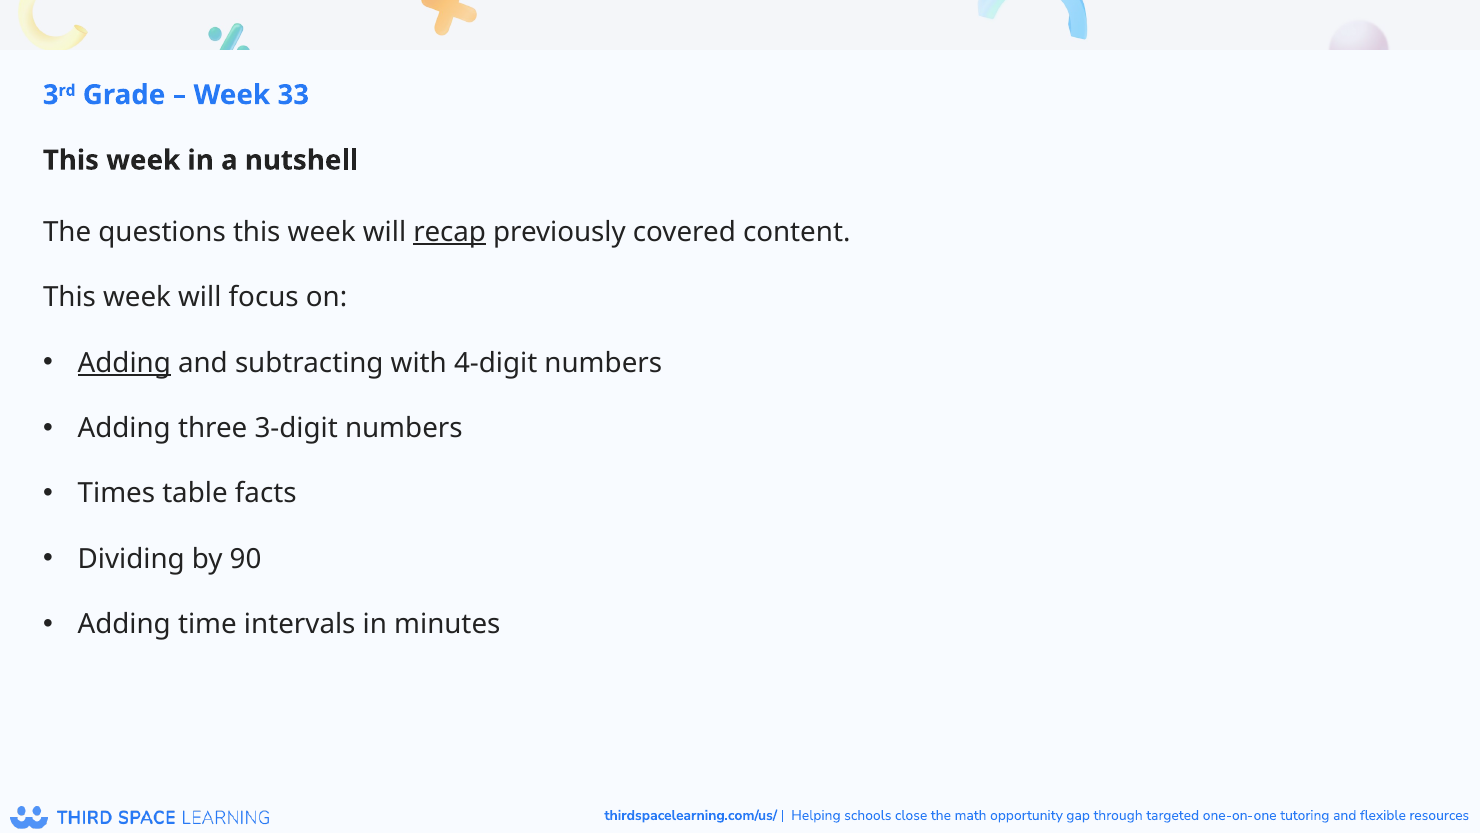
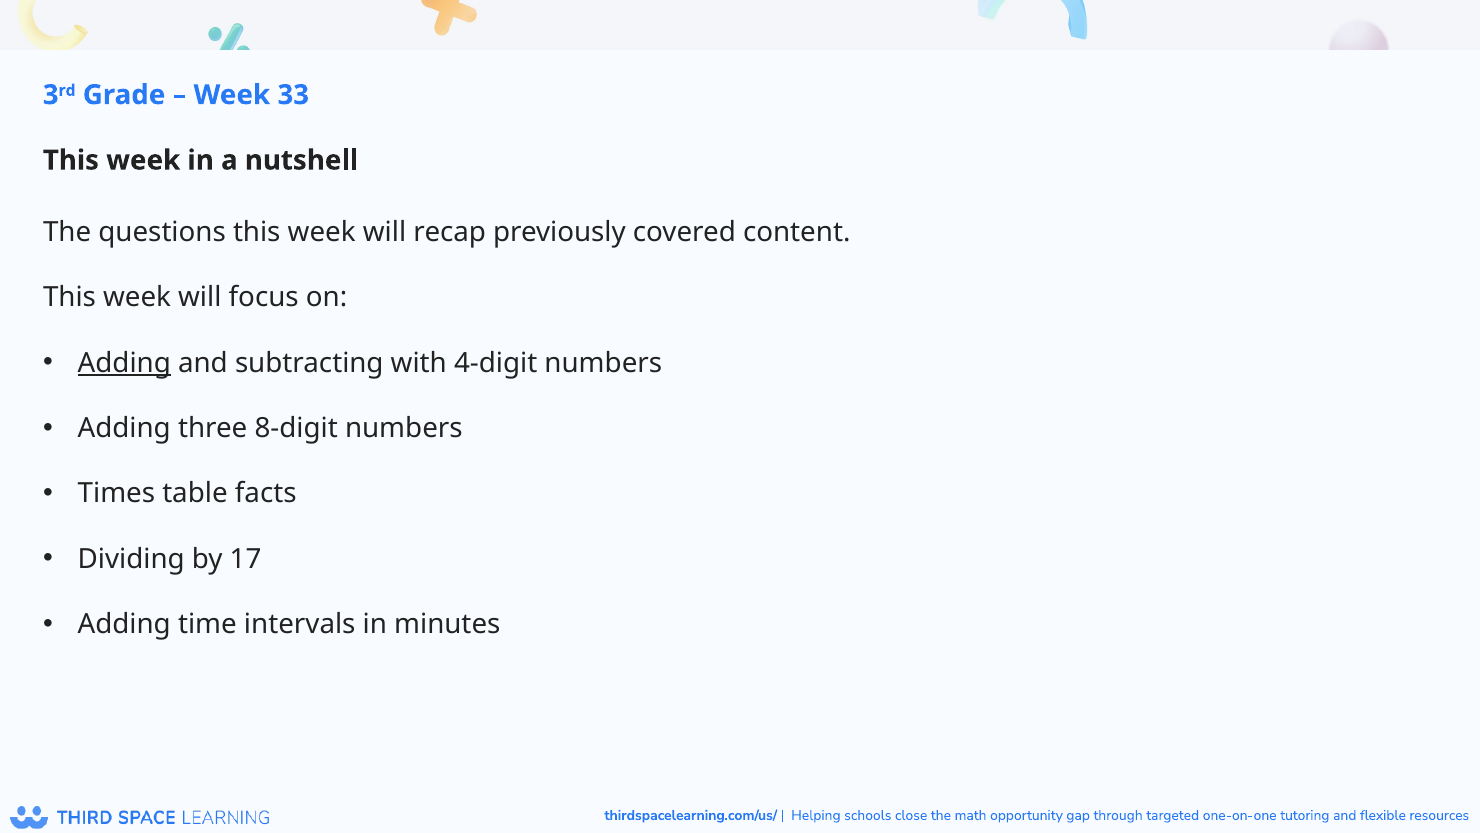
recap underline: present -> none
3-digit: 3-digit -> 8-digit
90: 90 -> 17
